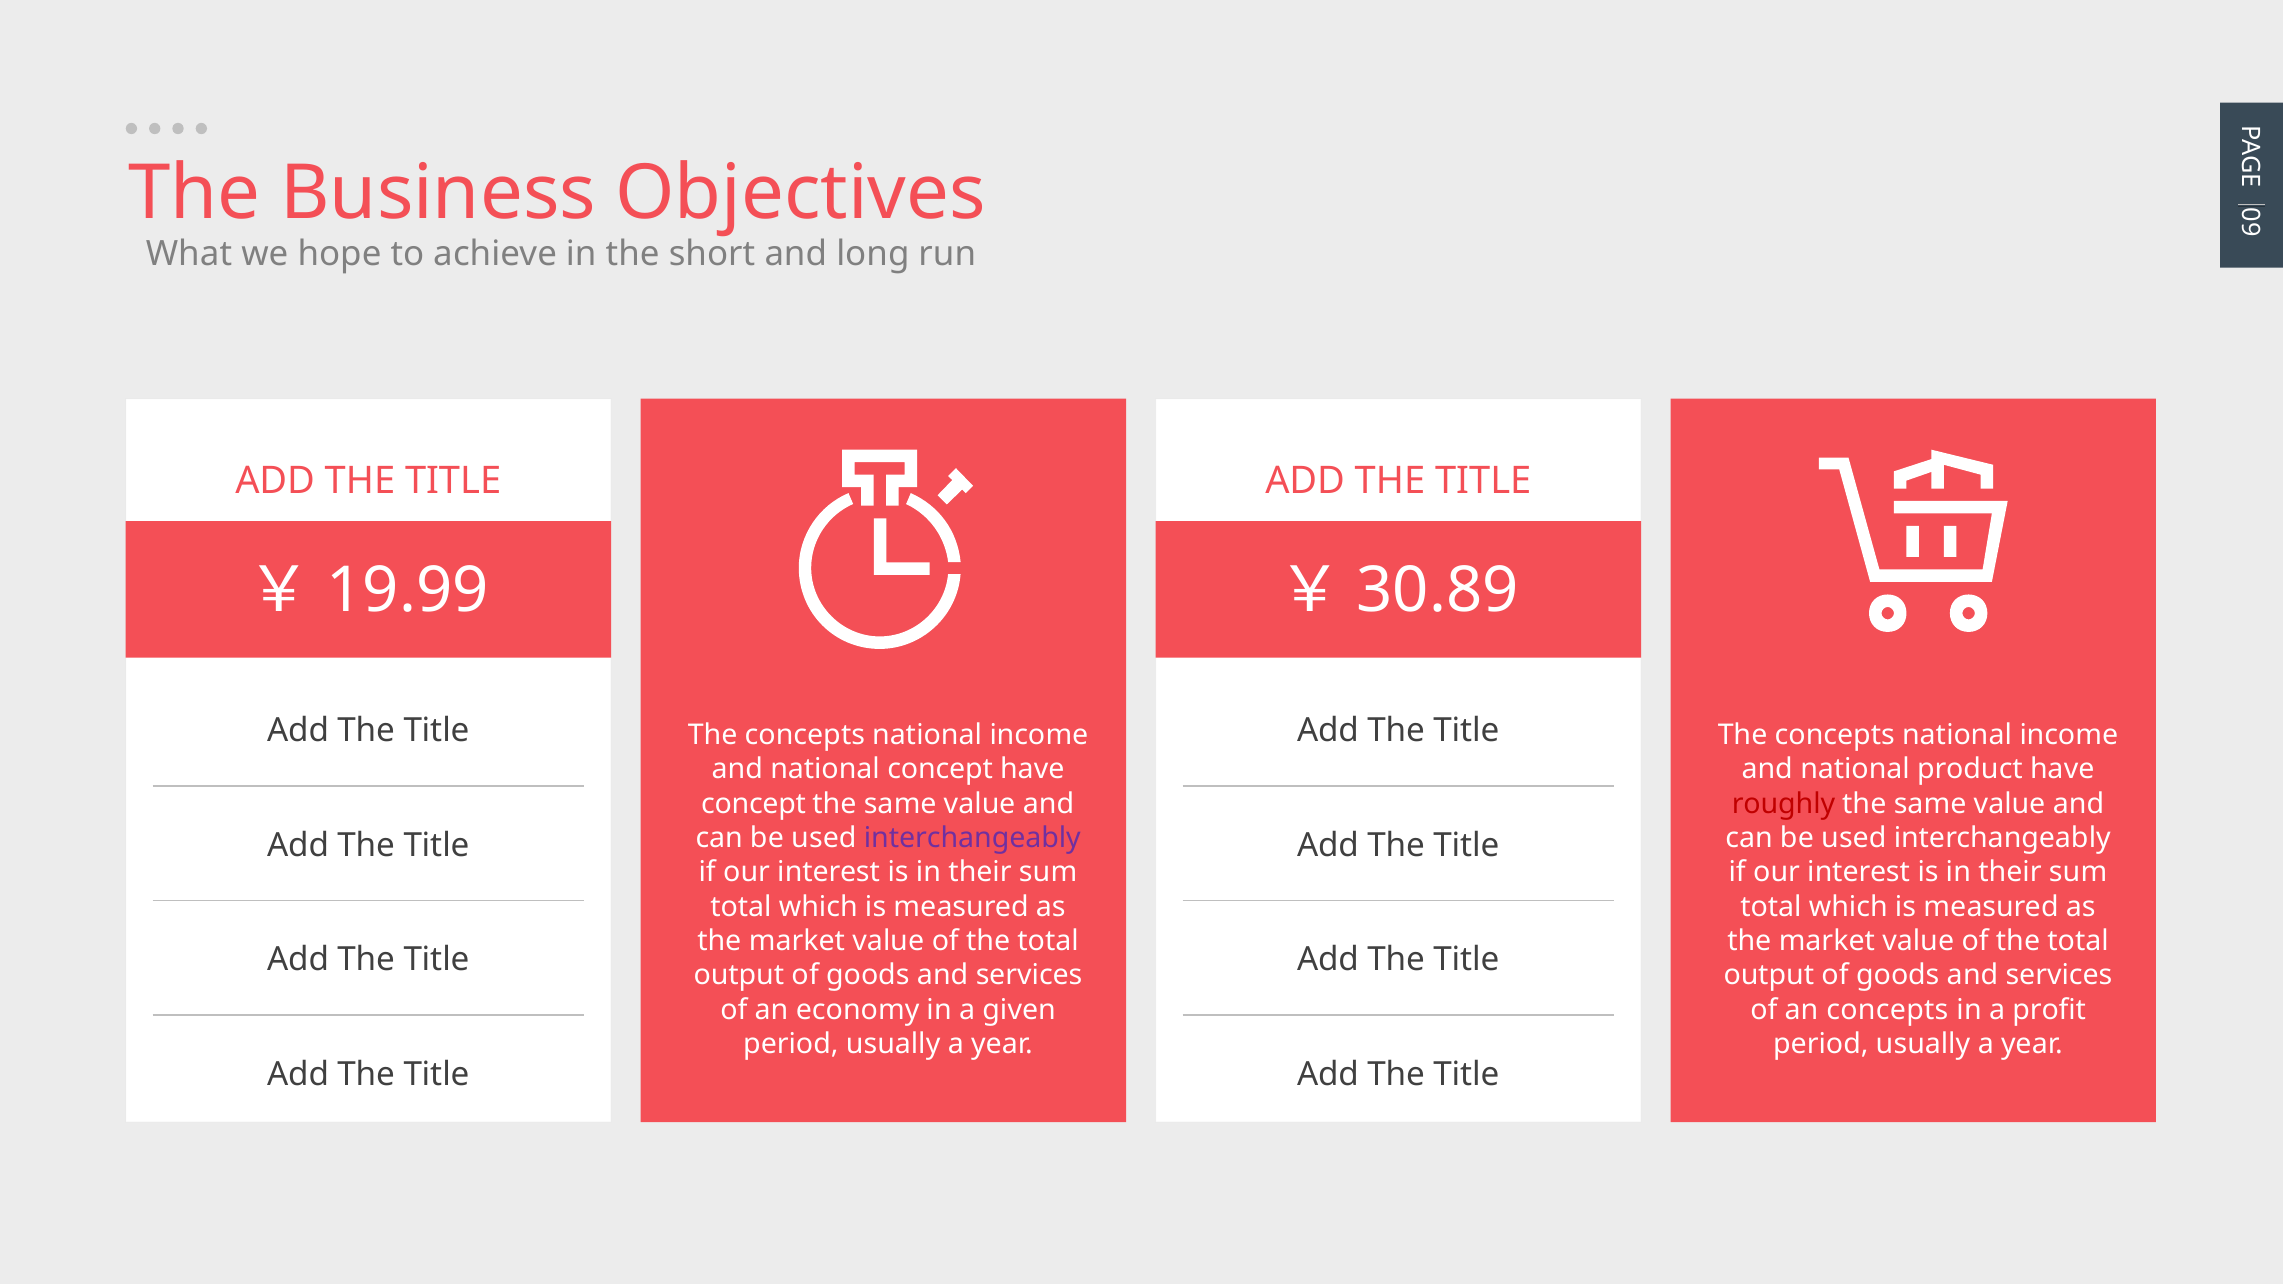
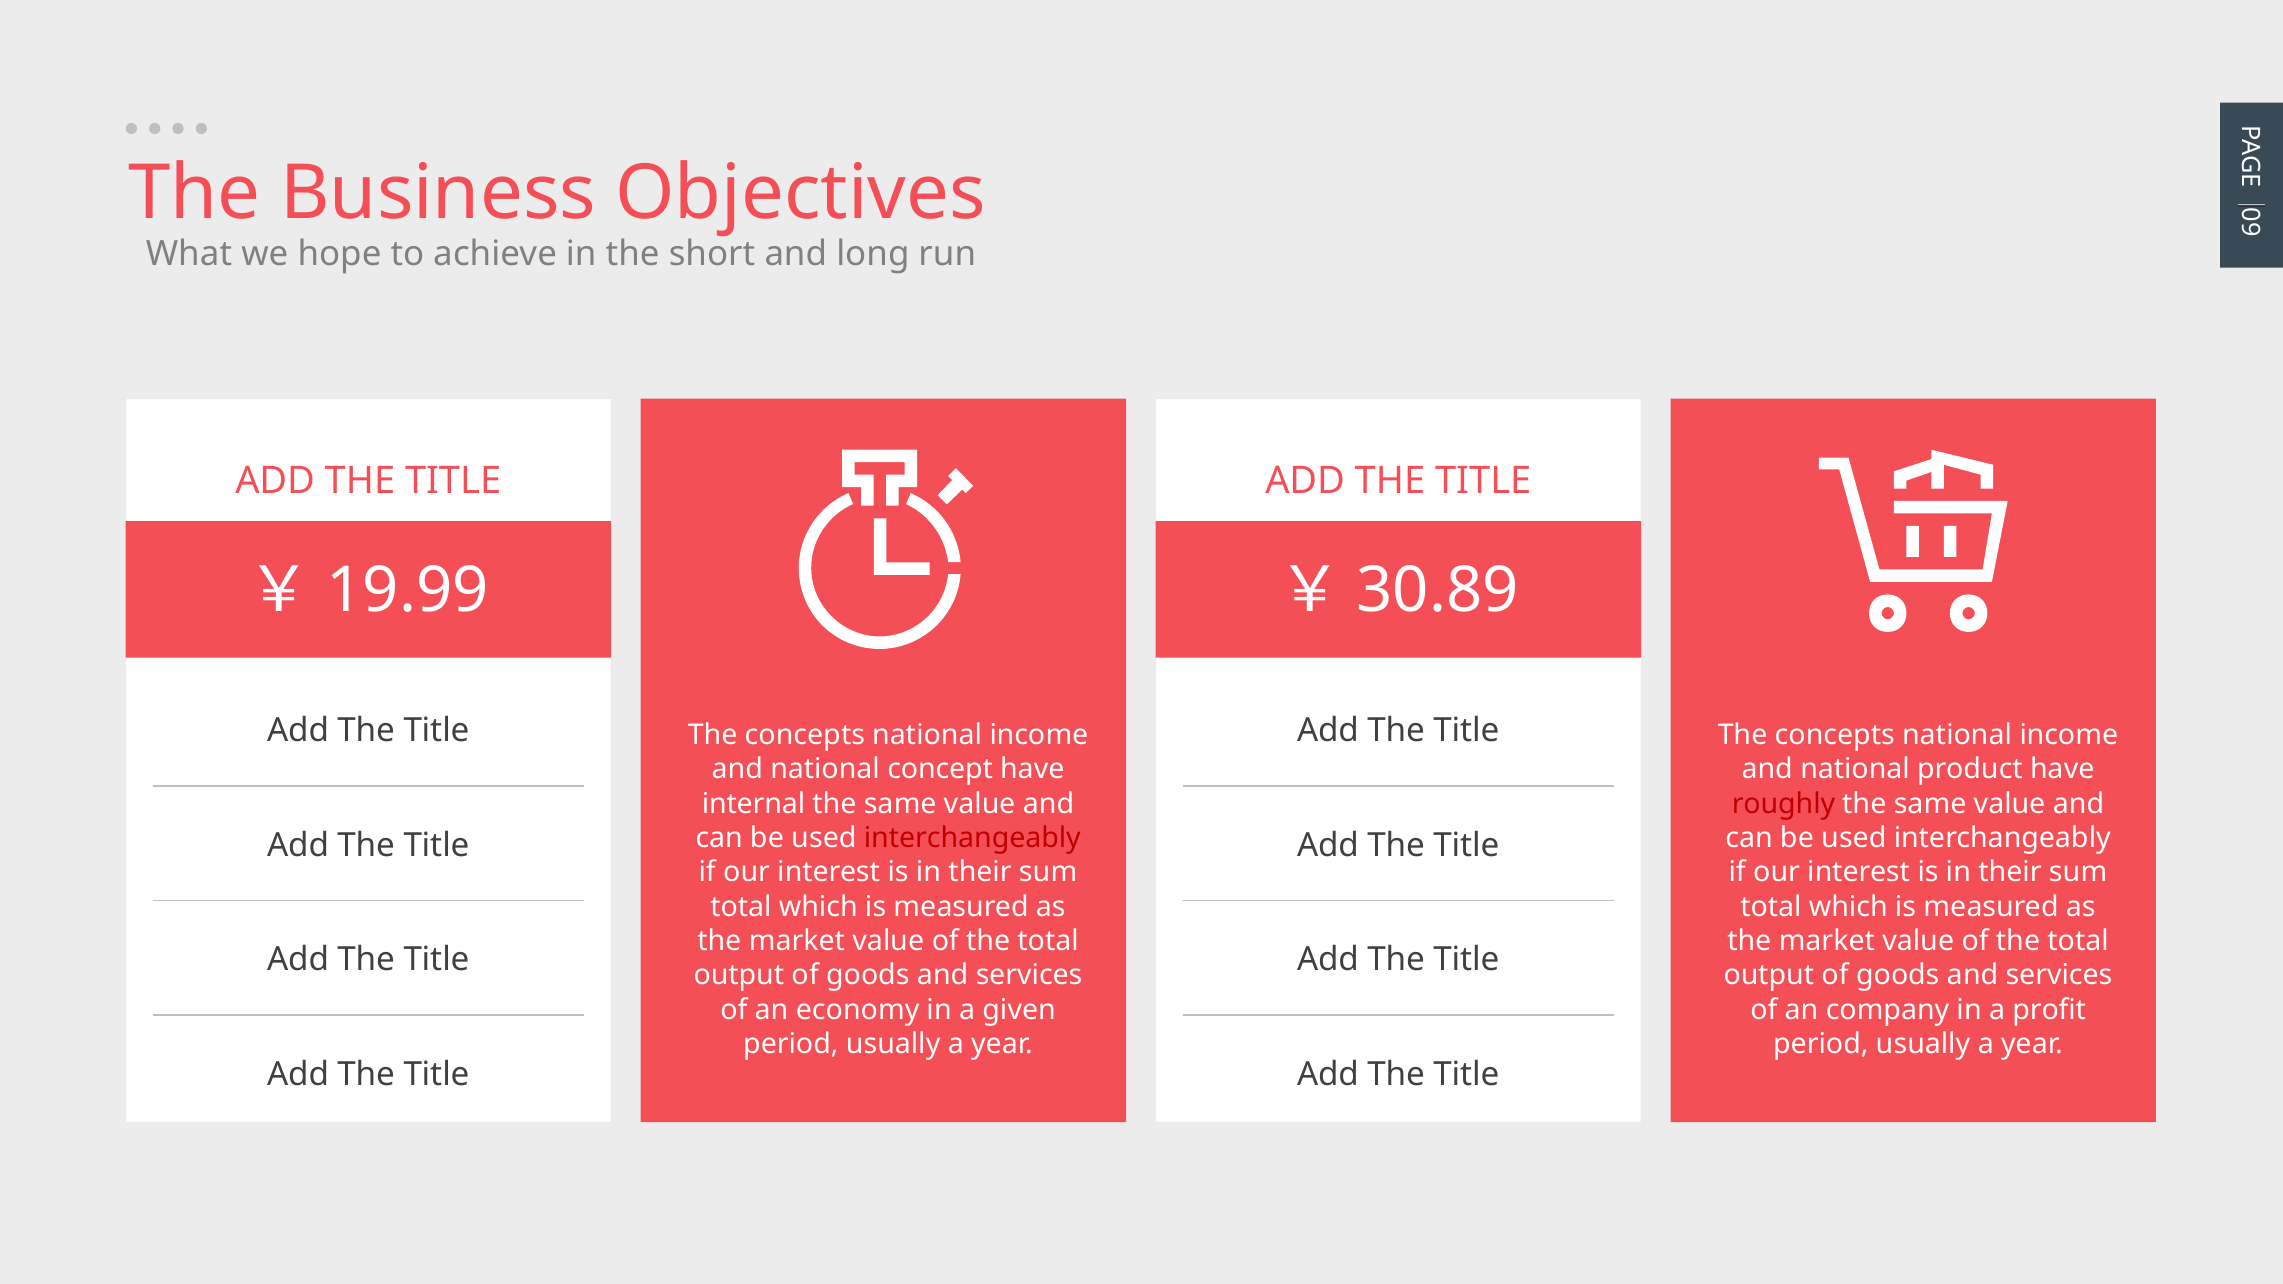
concept at (754, 804): concept -> internal
interchangeably at (972, 838) colour: purple -> red
an concepts: concepts -> company
